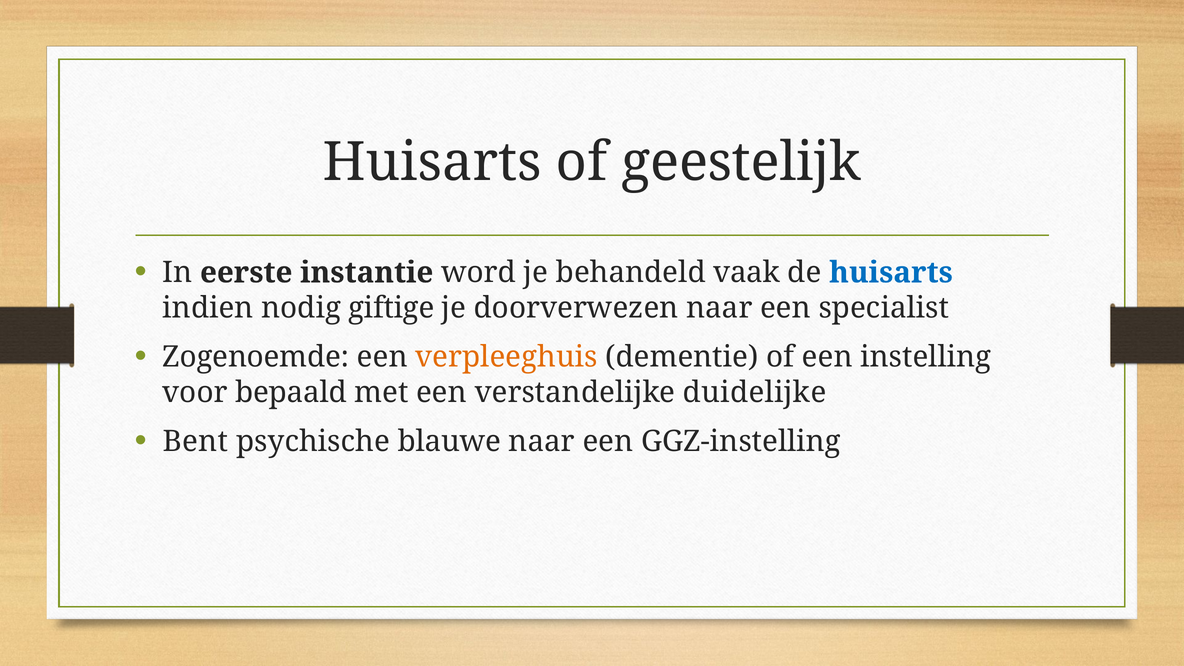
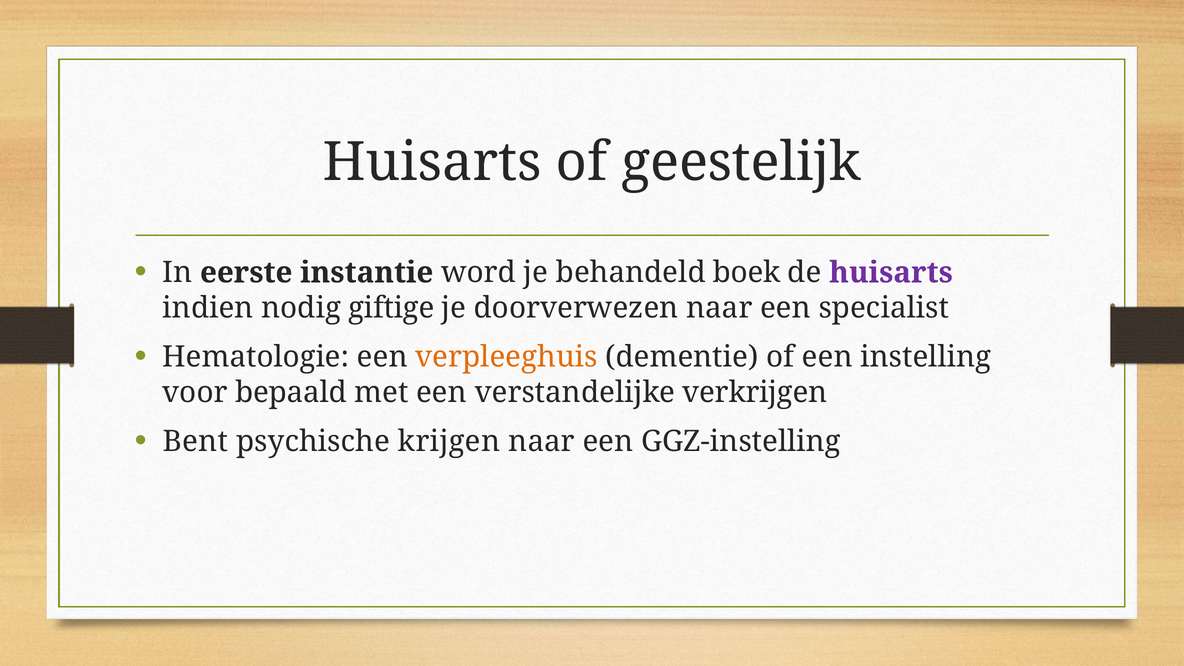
vaak: vaak -> boek
huisarts at (891, 273) colour: blue -> purple
Zogenoemde: Zogenoemde -> Hematologie
duidelijke: duidelijke -> verkrijgen
blauwe: blauwe -> krijgen
